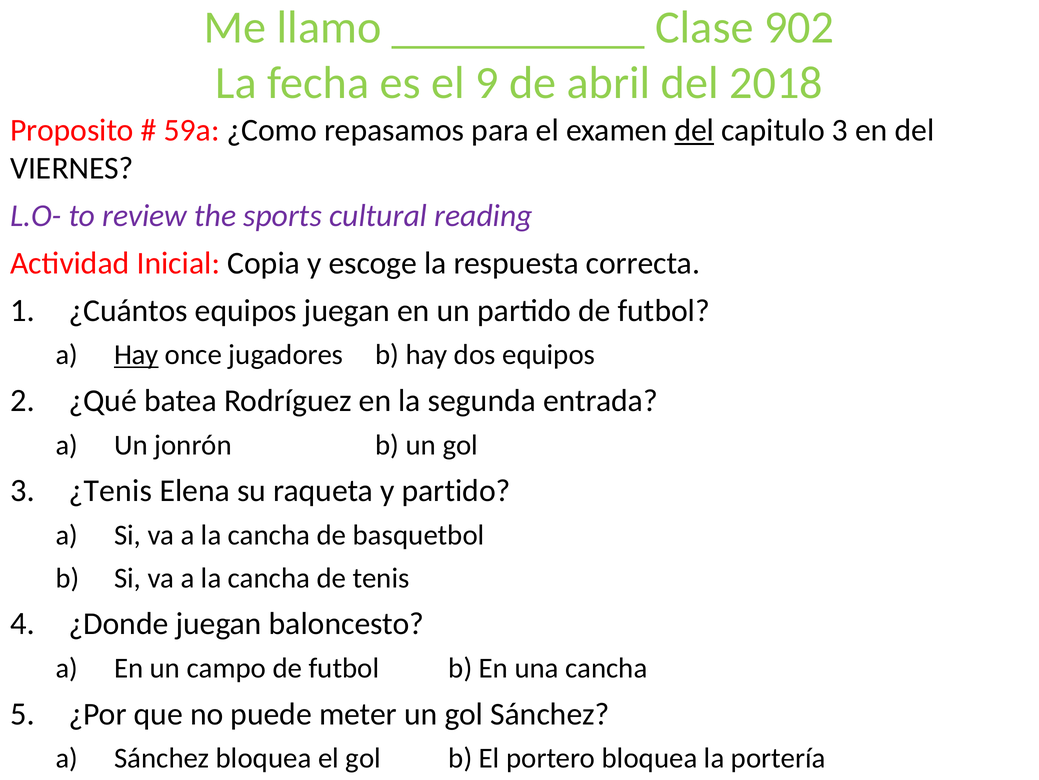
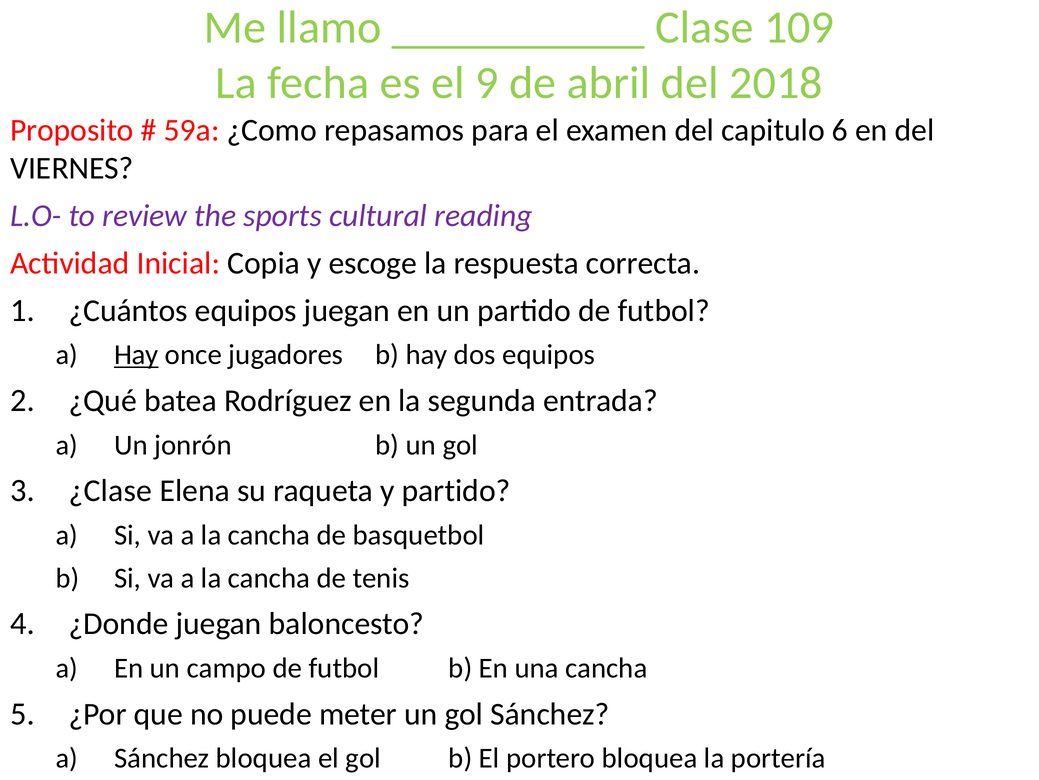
902: 902 -> 109
del at (694, 130) underline: present -> none
capitulo 3: 3 -> 6
¿Tenis: ¿Tenis -> ¿Clase
